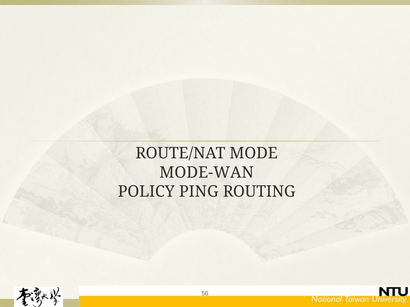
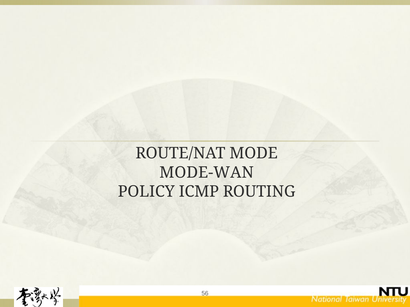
PING: PING -> ICMP
